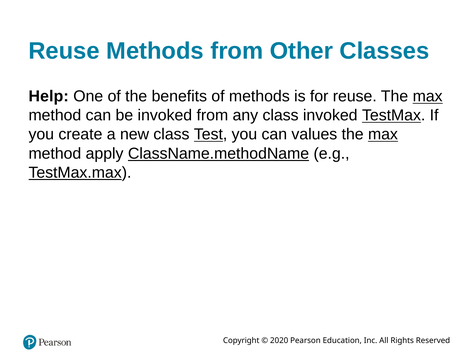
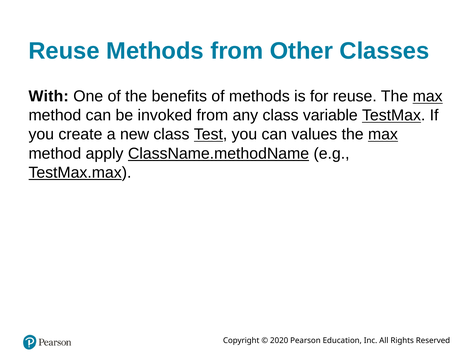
Help: Help -> With
class invoked: invoked -> variable
